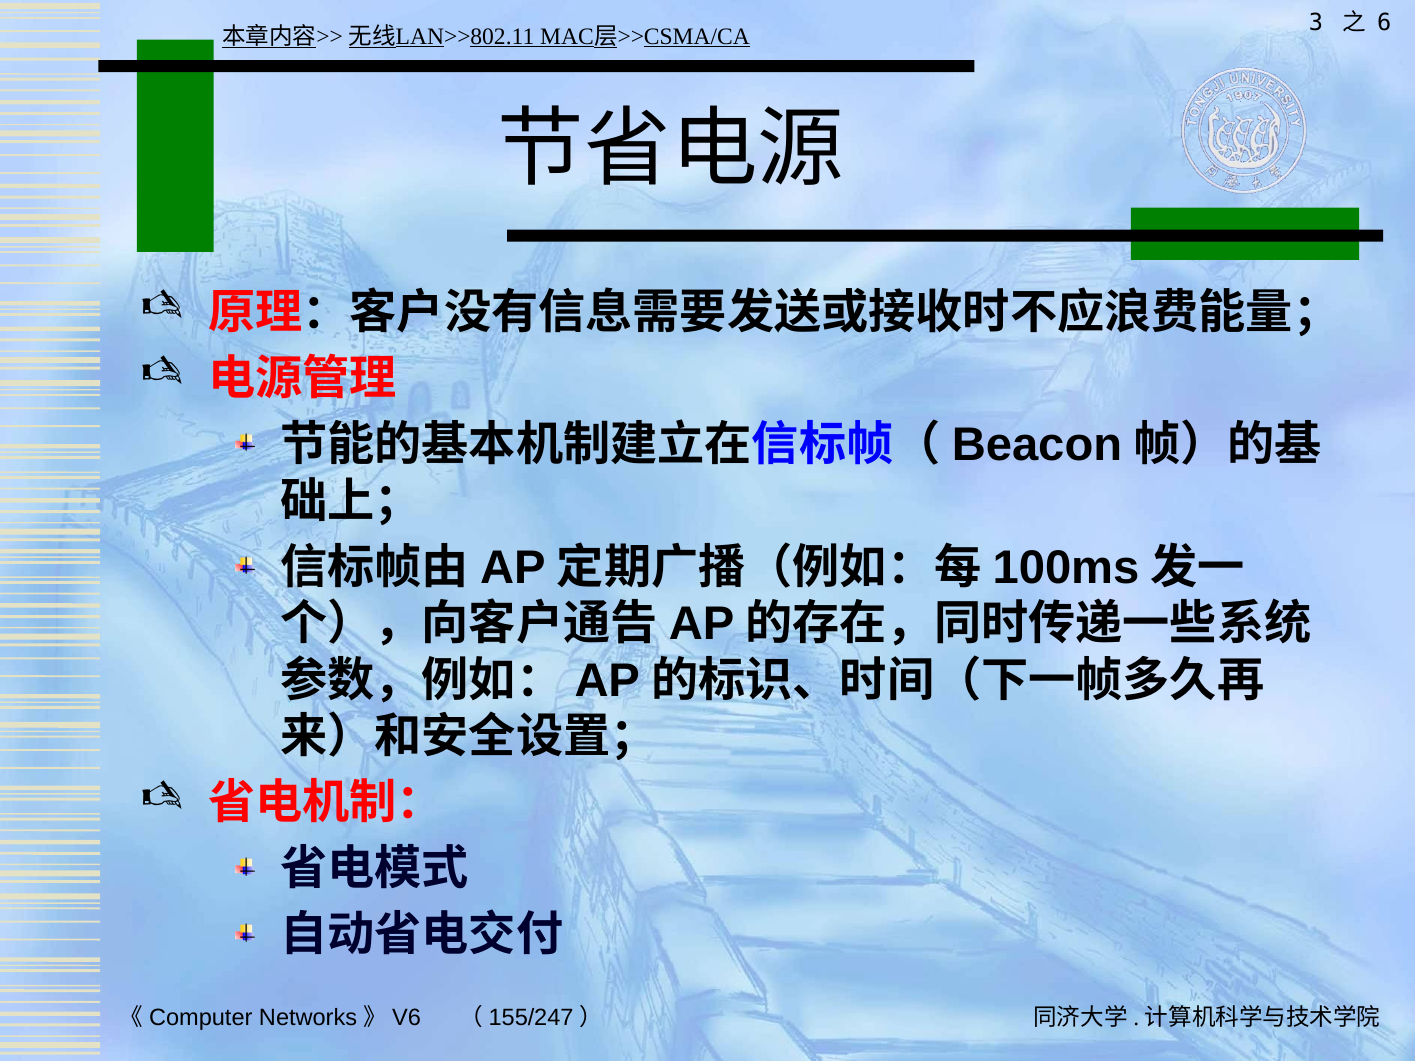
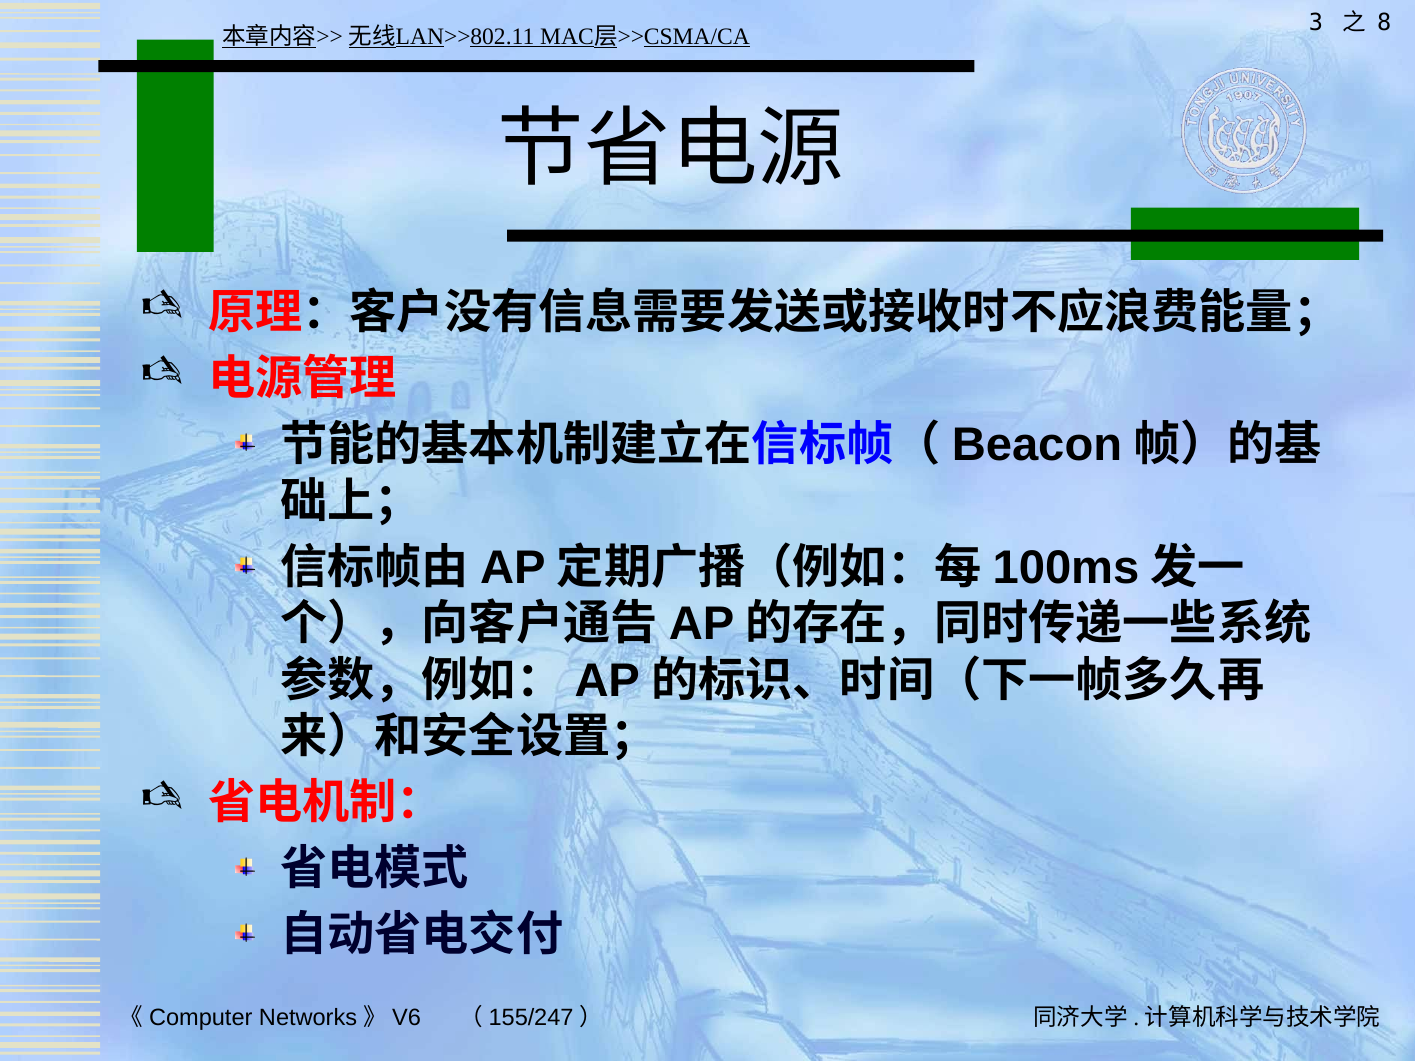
6: 6 -> 8
